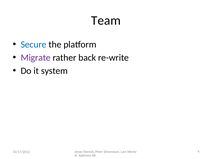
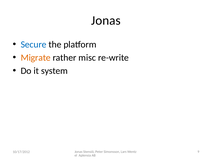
Team at (106, 21): Team -> Jonas
Migrate colour: purple -> orange
back: back -> misc
